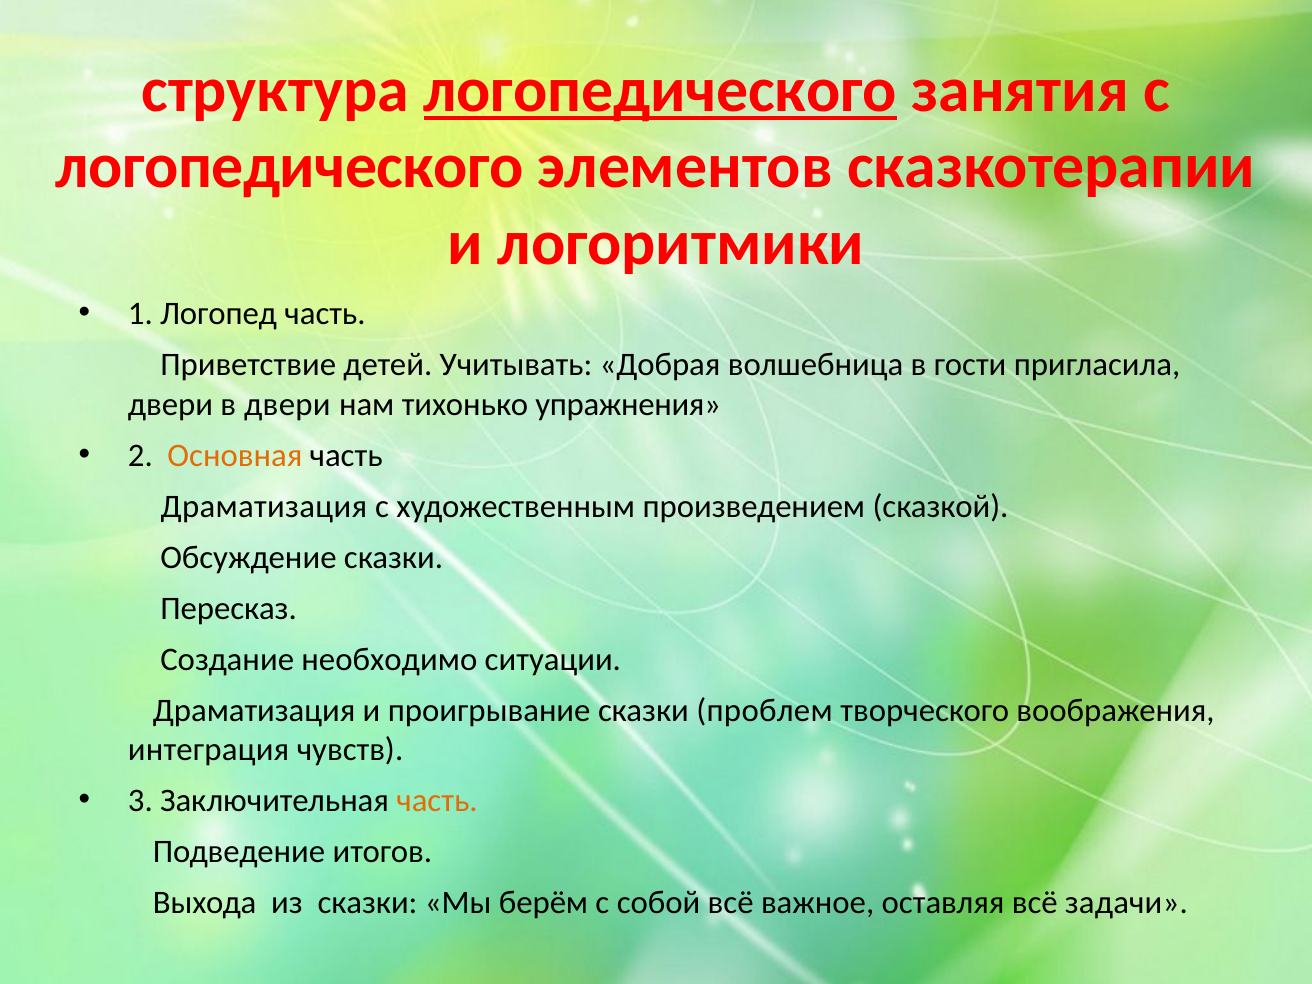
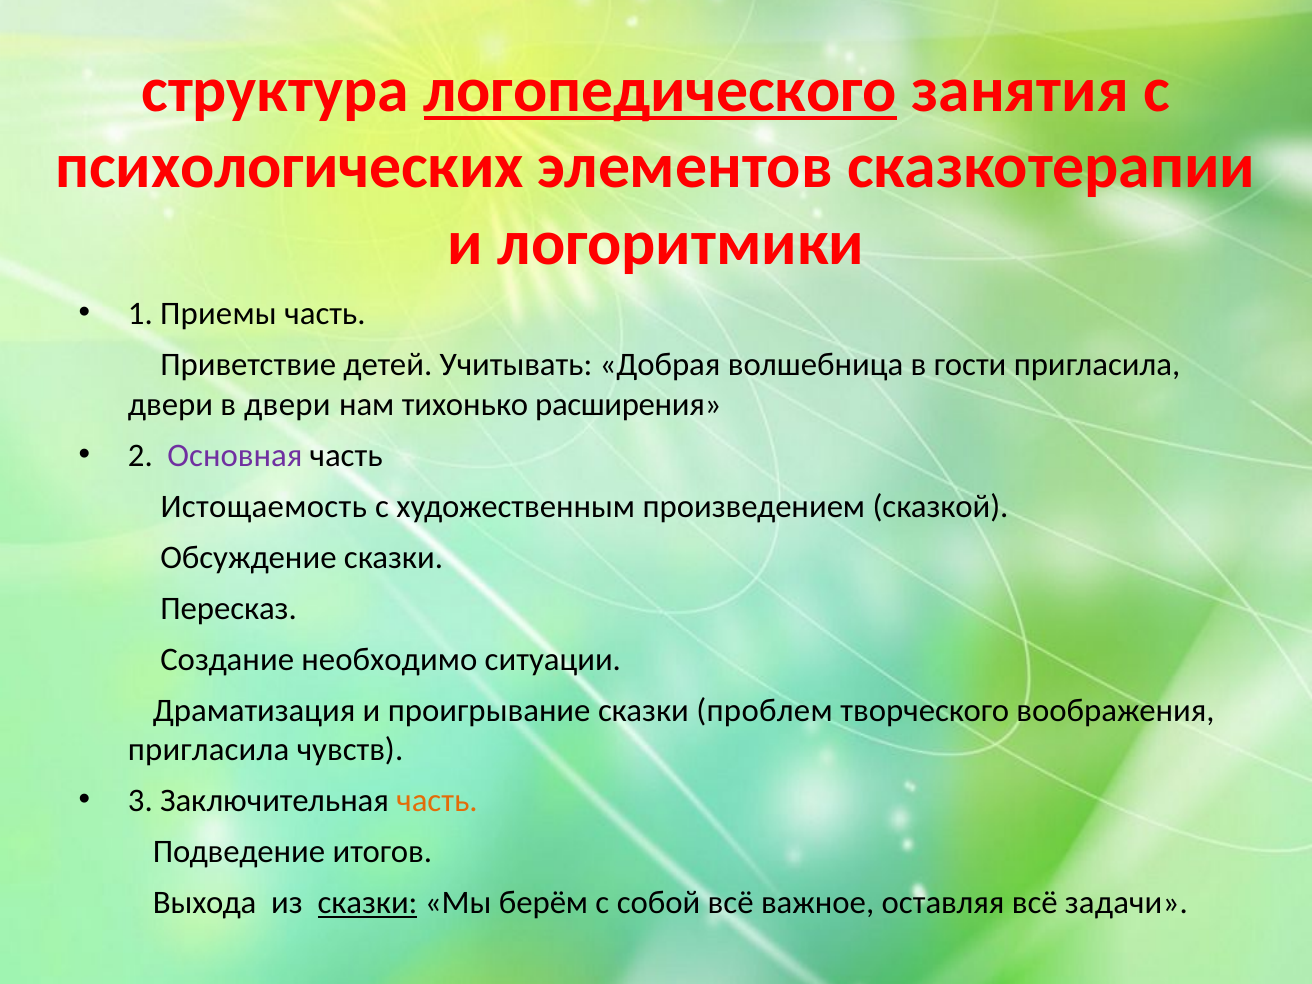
логопедического at (290, 167): логопедического -> психологических
Логопед: Логопед -> Приемы
упражнения: упражнения -> расширения
Основная colour: orange -> purple
Драматизация at (264, 506): Драматизация -> Истощаемость
интеграция at (209, 750): интеграция -> пригласила
сказки at (367, 903) underline: none -> present
